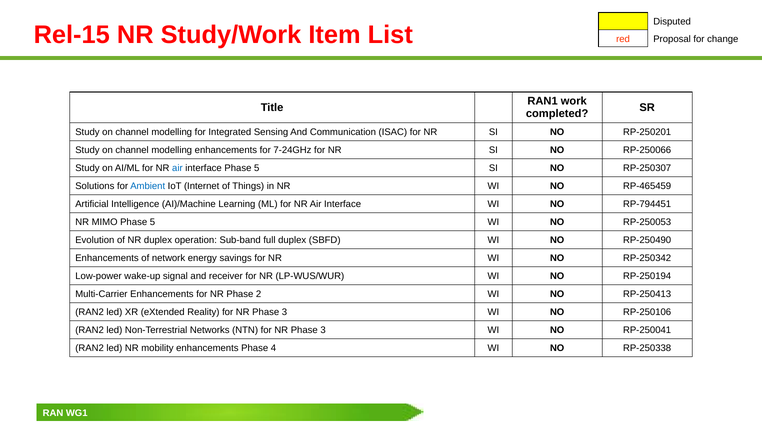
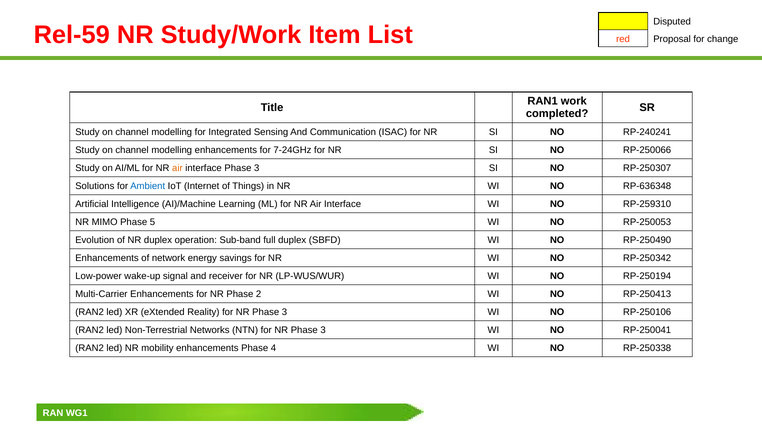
Rel-15: Rel-15 -> Rel-59
RP-250201: RP-250201 -> RP-240241
air at (177, 168) colour: blue -> orange
interface Phase 5: 5 -> 3
RP-465459: RP-465459 -> RP-636348
RP-794451: RP-794451 -> RP-259310
